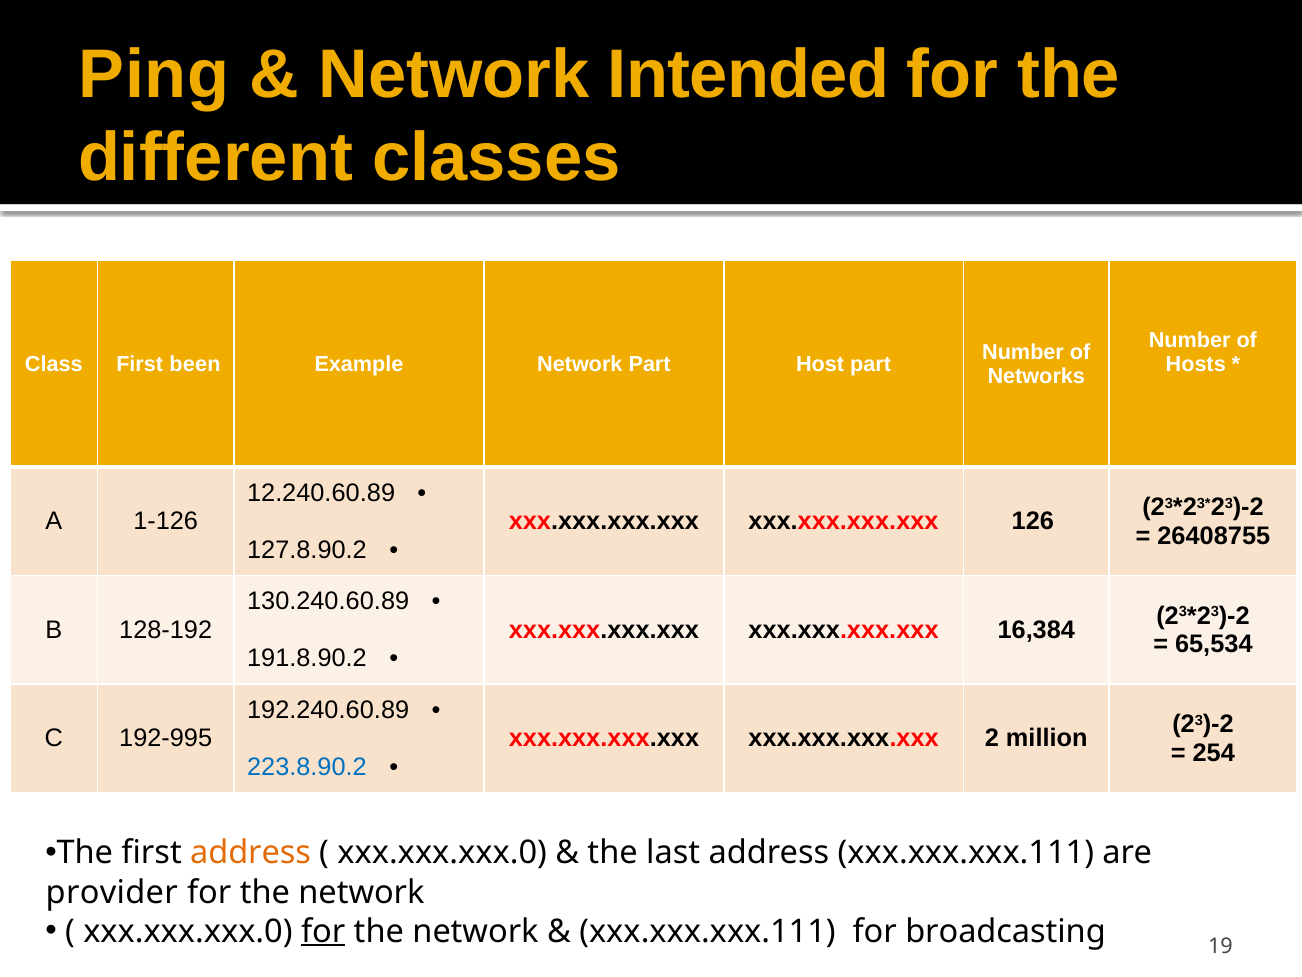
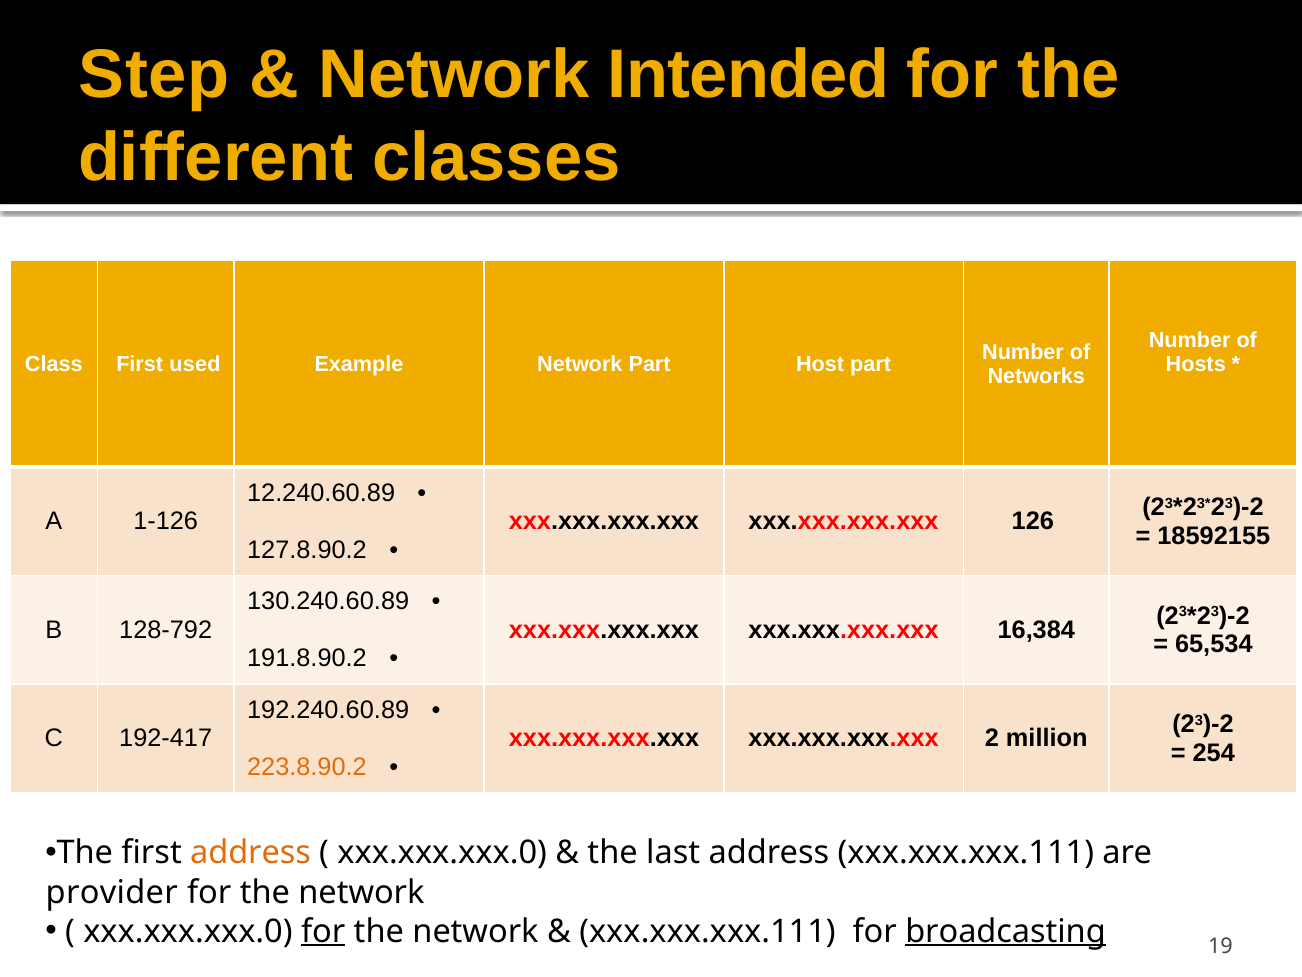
Ping: Ping -> Step
been: been -> used
26408755: 26408755 -> 18592155
128-192: 128-192 -> 128-792
192-995: 192-995 -> 192-417
223.8.90.2 colour: blue -> orange
broadcasting underline: none -> present
